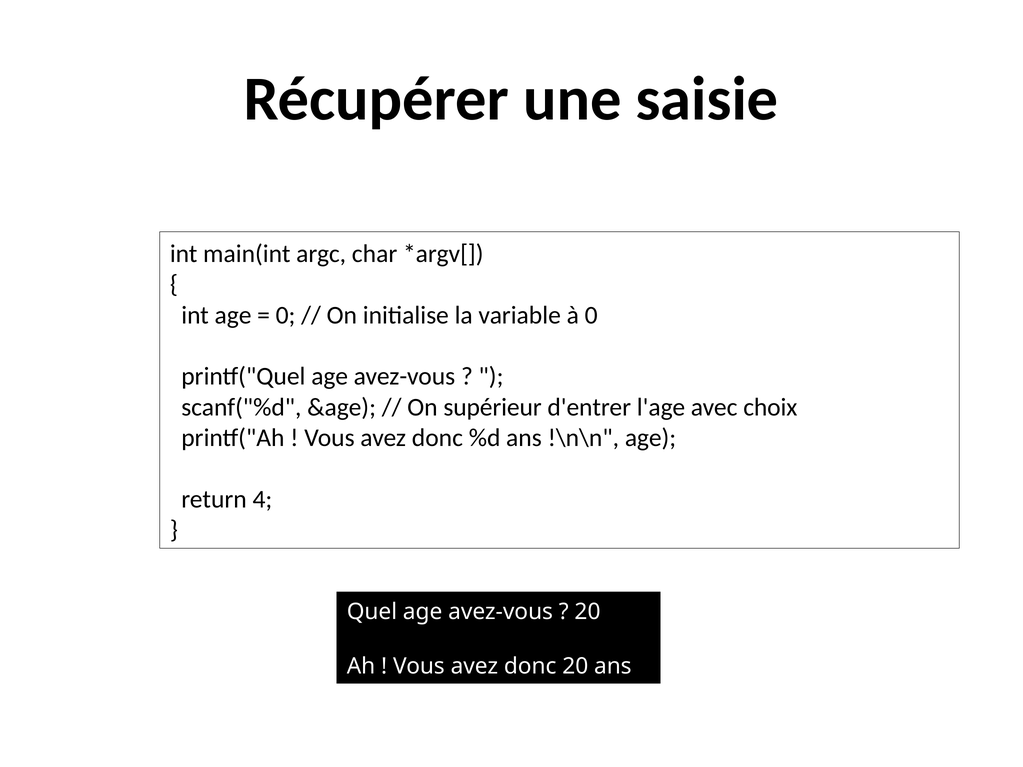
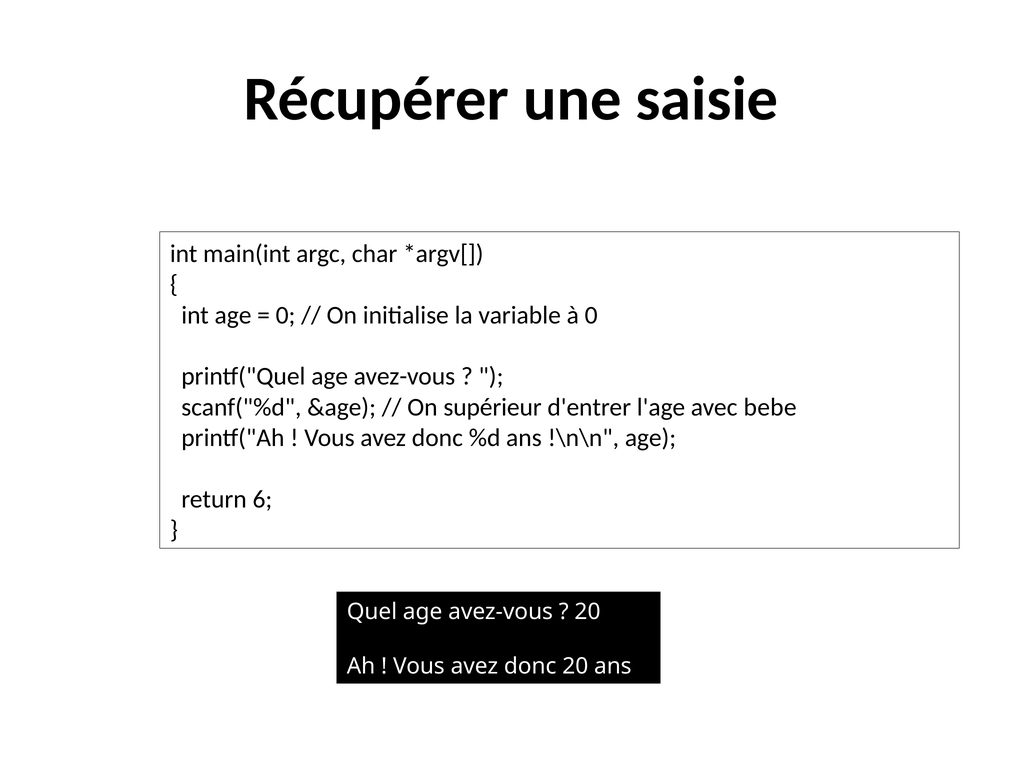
choix: choix -> bebe
4: 4 -> 6
